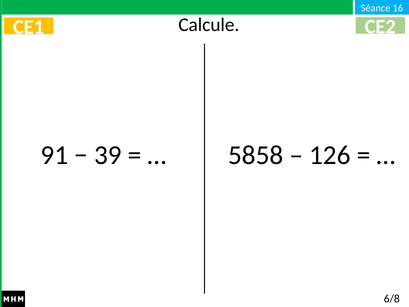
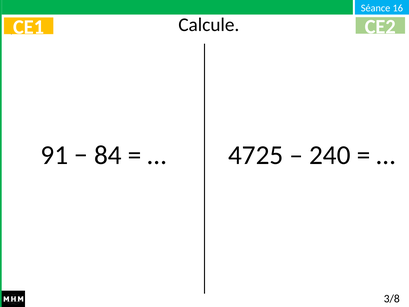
39: 39 -> 84
5858: 5858 -> 4725
126: 126 -> 240
6/8: 6/8 -> 3/8
